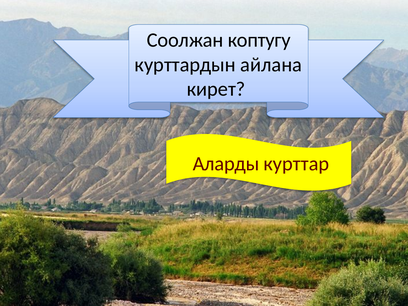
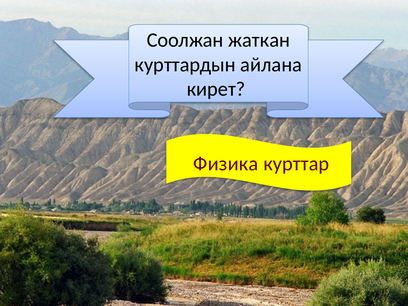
коптугу: коптугу -> жаткан
Аларды: Аларды -> Физика
